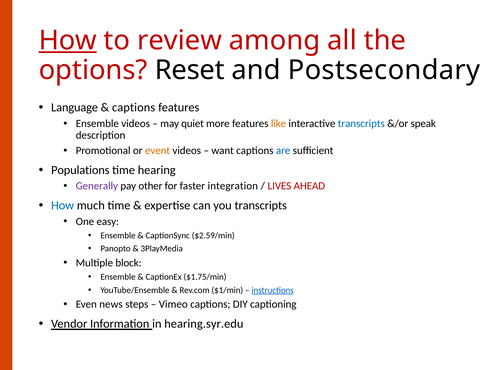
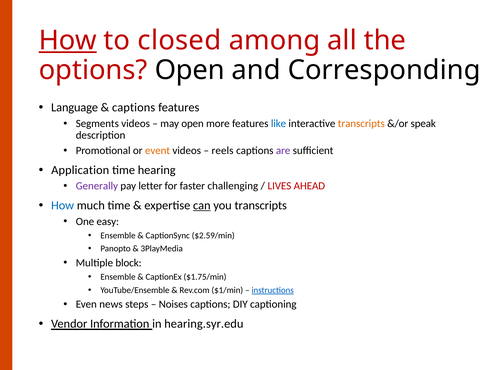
review: review -> closed
options Reset: Reset -> Open
Postsecondary: Postsecondary -> Corresponding
Ensemble at (97, 123): Ensemble -> Segments
may quiet: quiet -> open
like colour: orange -> blue
transcripts at (361, 123) colour: blue -> orange
want: want -> reels
are colour: blue -> purple
Populations: Populations -> Application
other: other -> letter
integration: integration -> challenging
can underline: none -> present
Vimeo: Vimeo -> Noises
